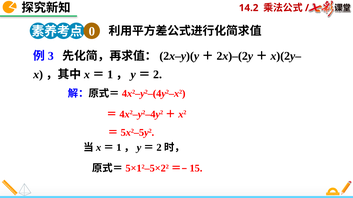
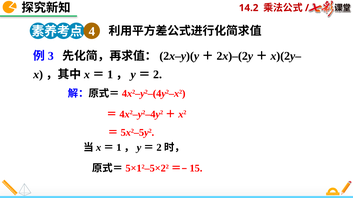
0: 0 -> 4
